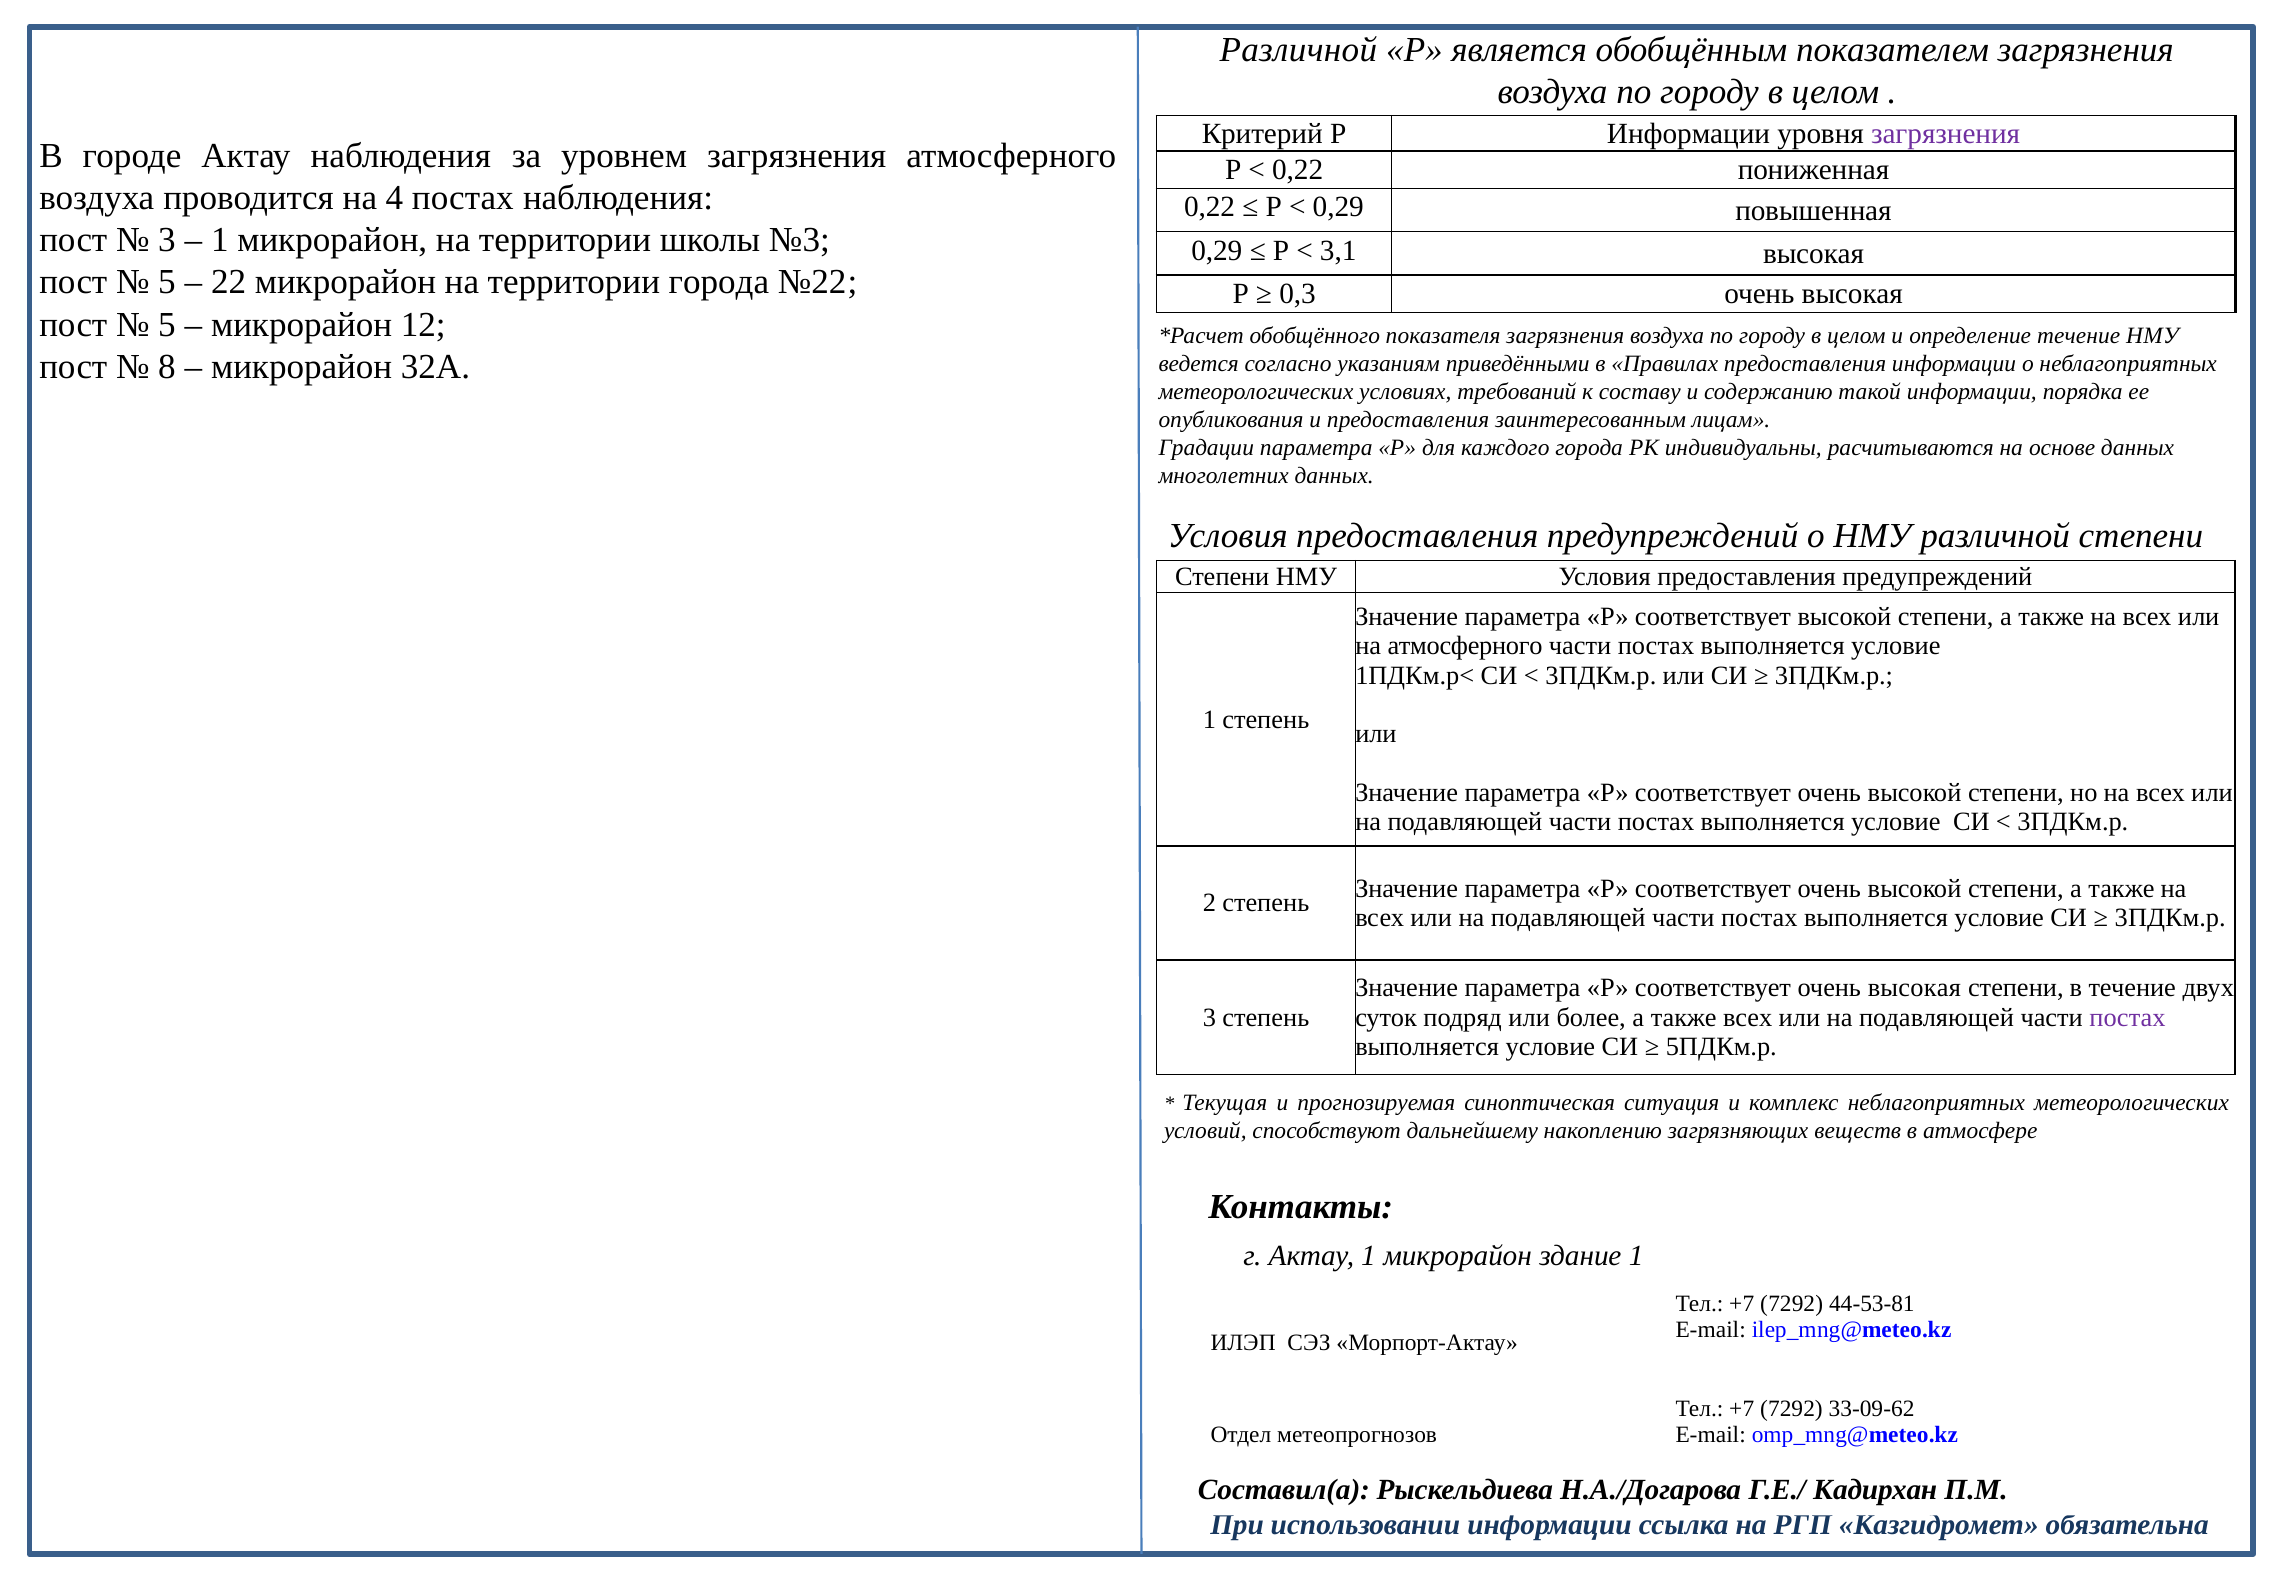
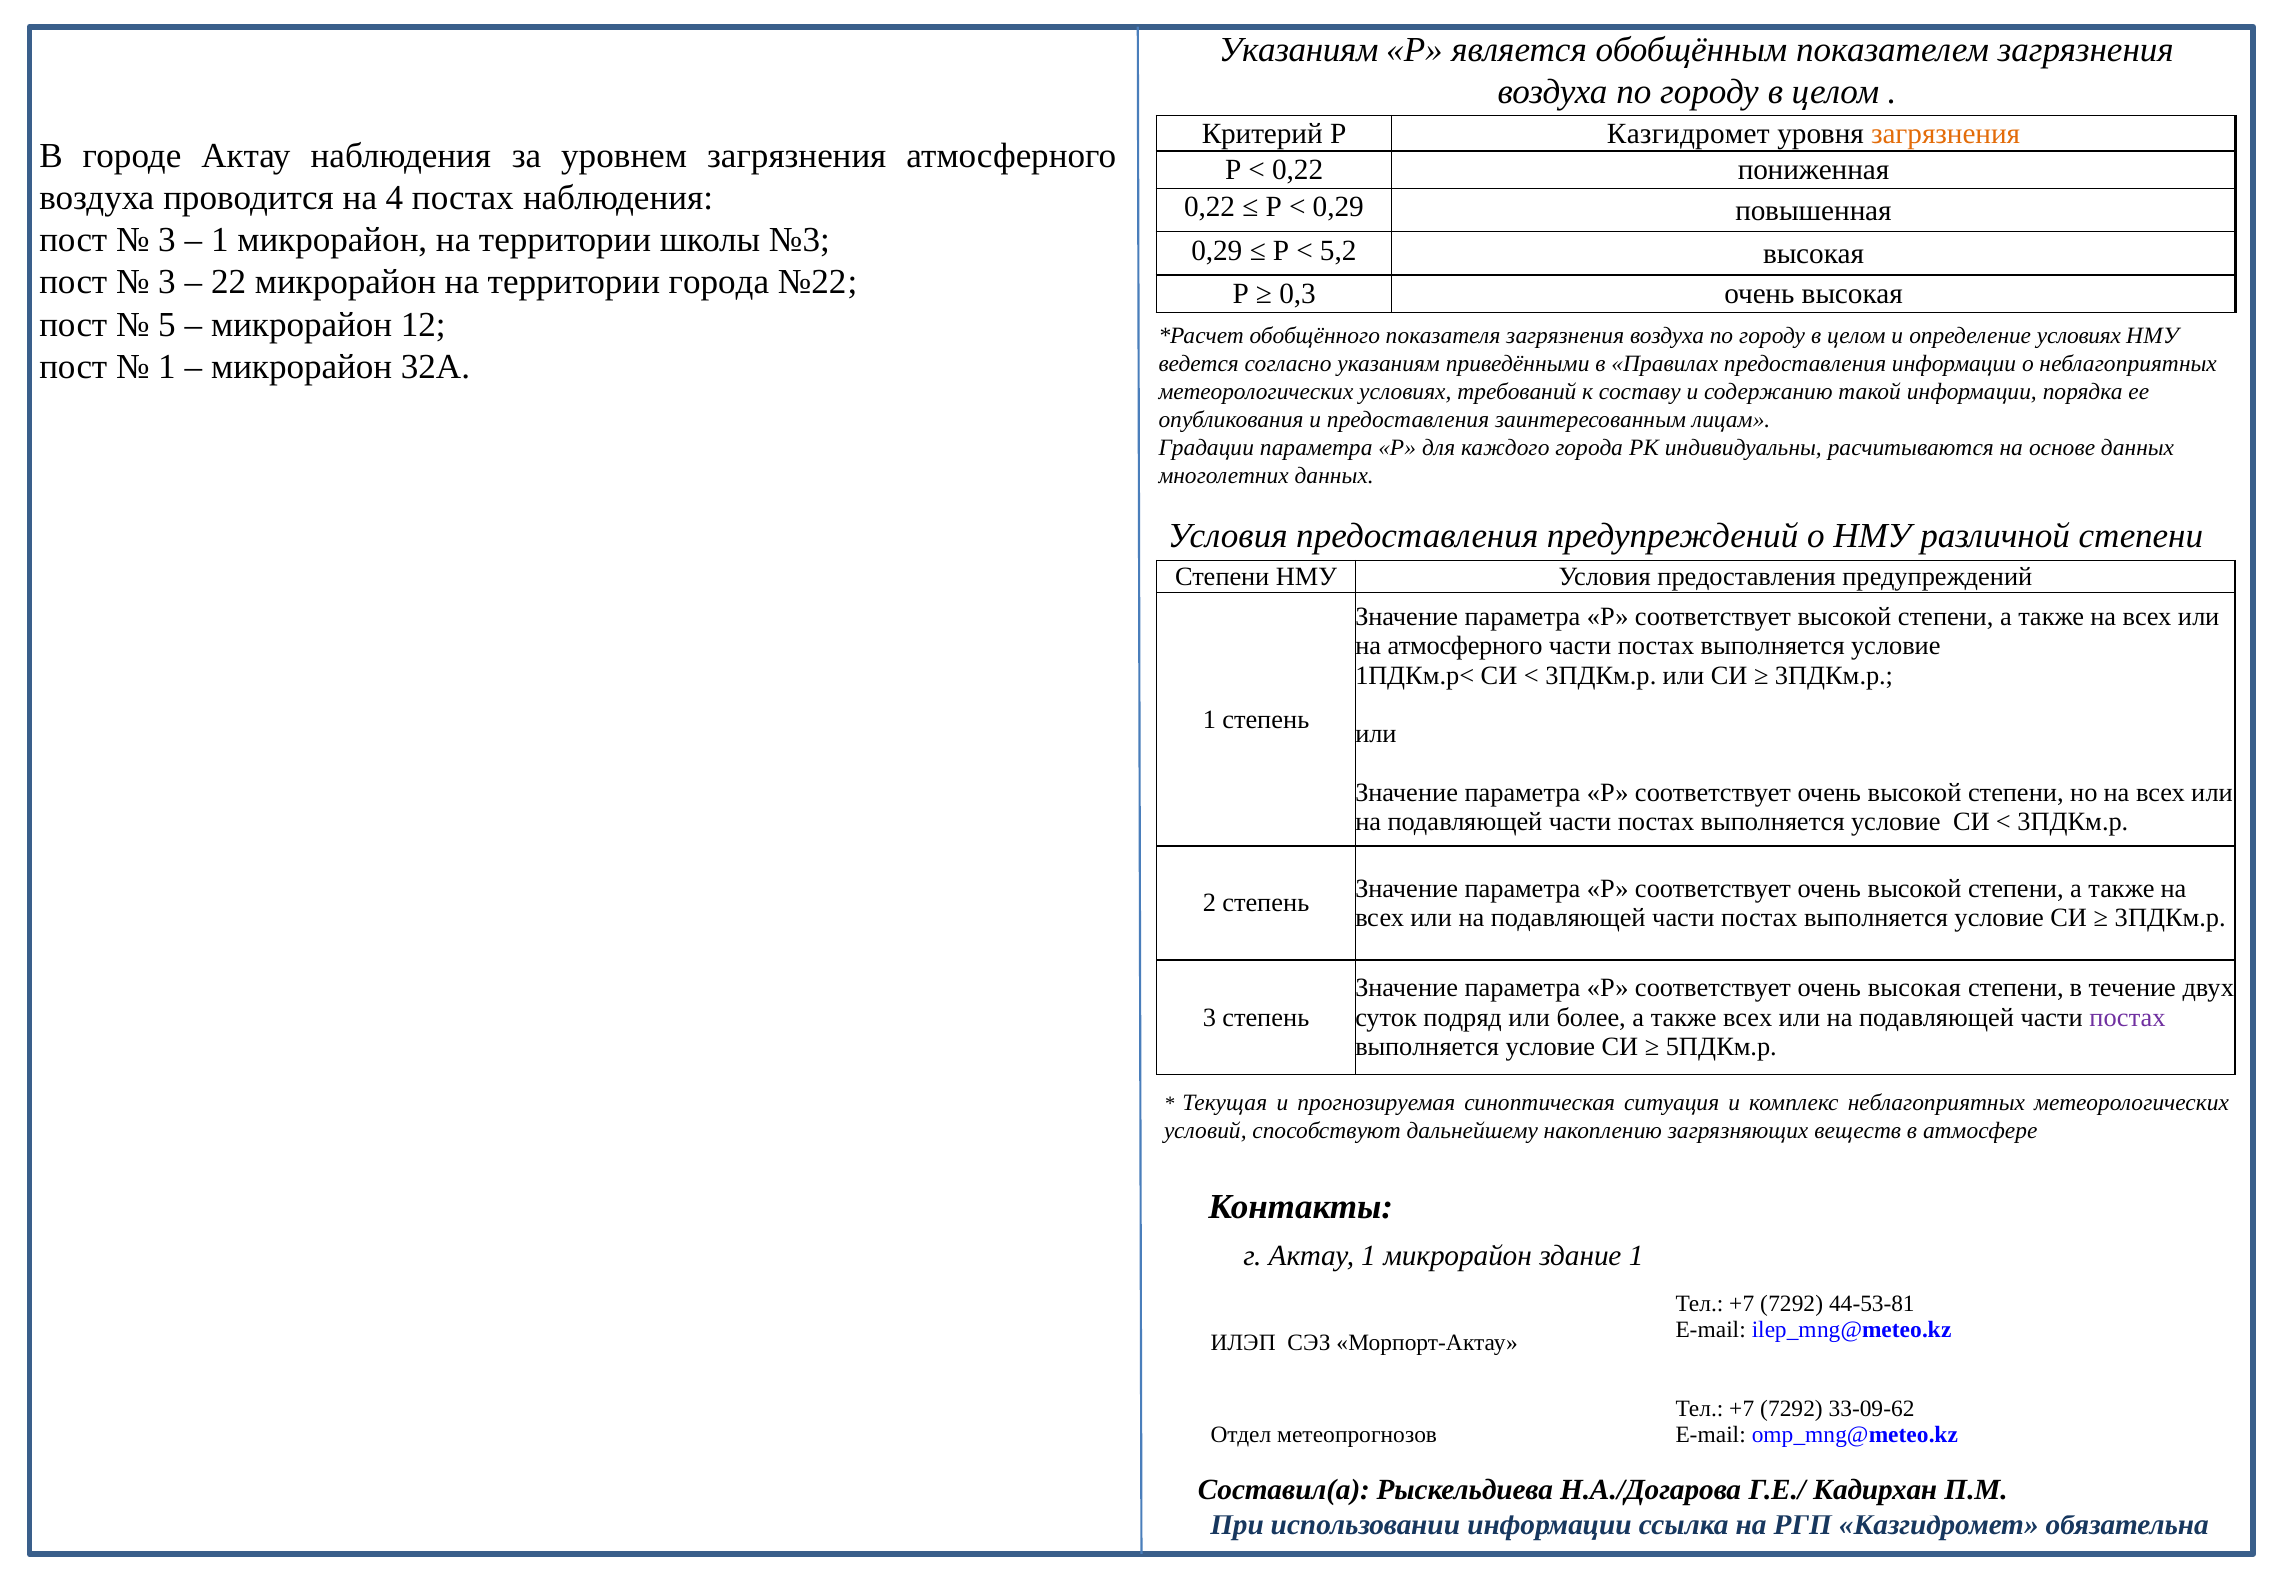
Различной at (1298, 49): Различной -> Указаниям
Р Информации: Информации -> Казгидромет
загрязнения at (1946, 133) colour: purple -> orange
3,1: 3,1 -> 5,2
5 at (167, 282): 5 -> 3
определение течение: течение -> условиях
8 at (167, 367): 8 -> 1
